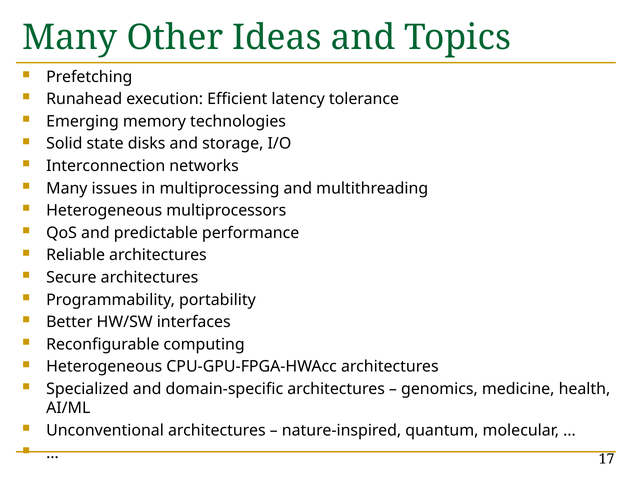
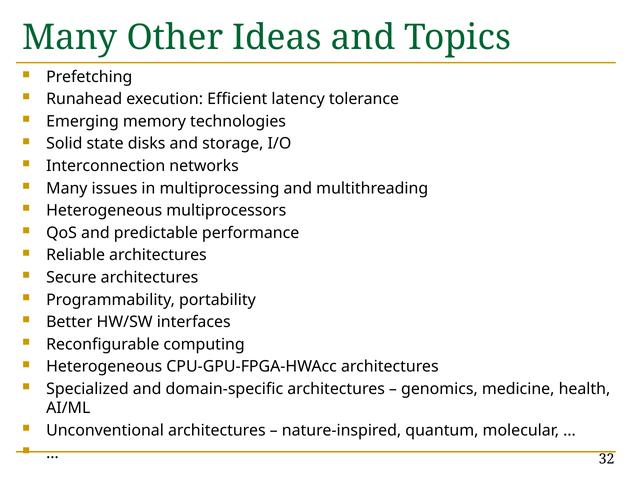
17: 17 -> 32
